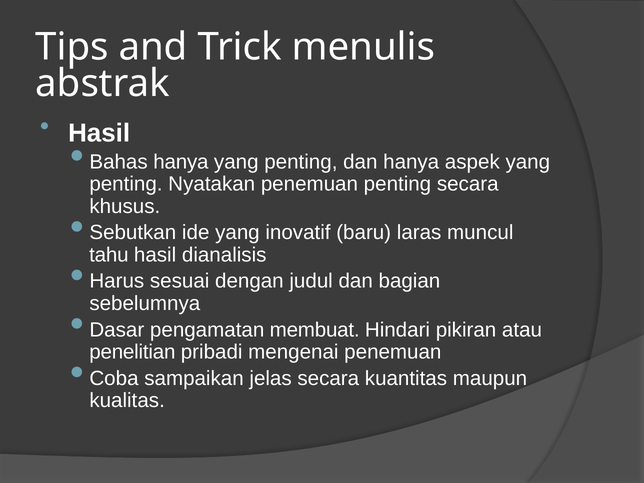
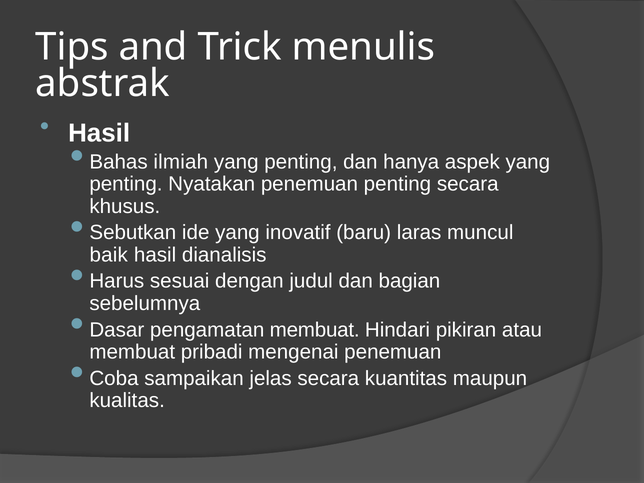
Bahas hanya: hanya -> ilmiah
tahu: tahu -> baik
penelitian at (132, 352): penelitian -> membuat
